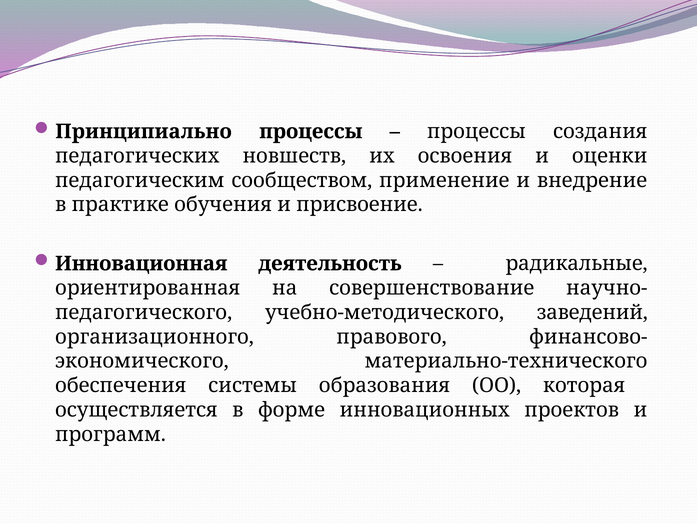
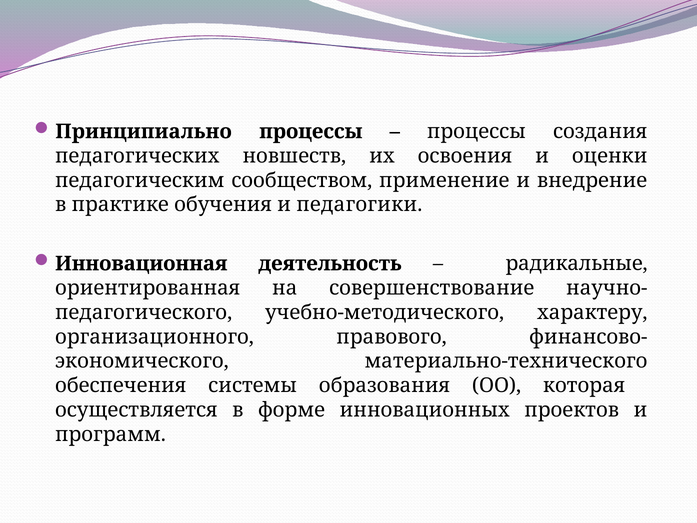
присвоение: присвоение -> педагогики
заведений: заведений -> характеру
